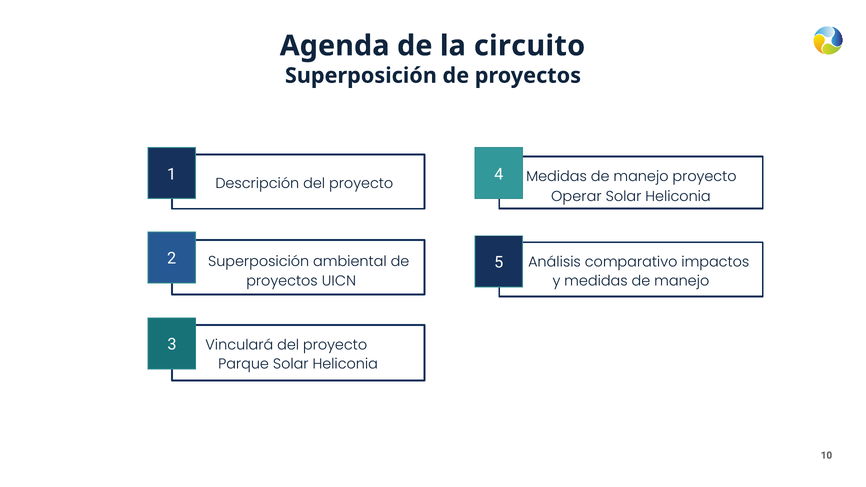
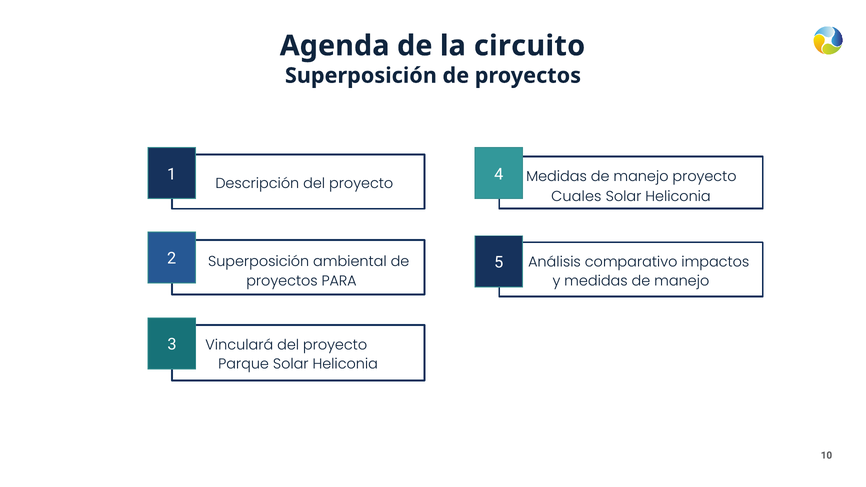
Operar: Operar -> Cuales
UICN: UICN -> PARA
